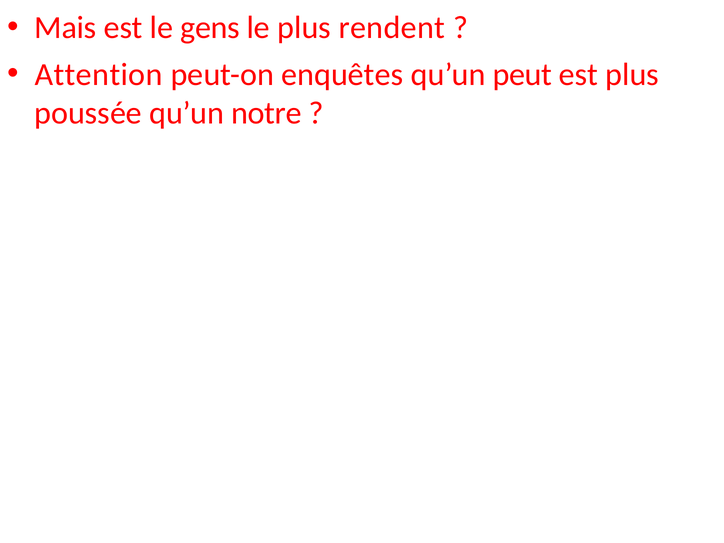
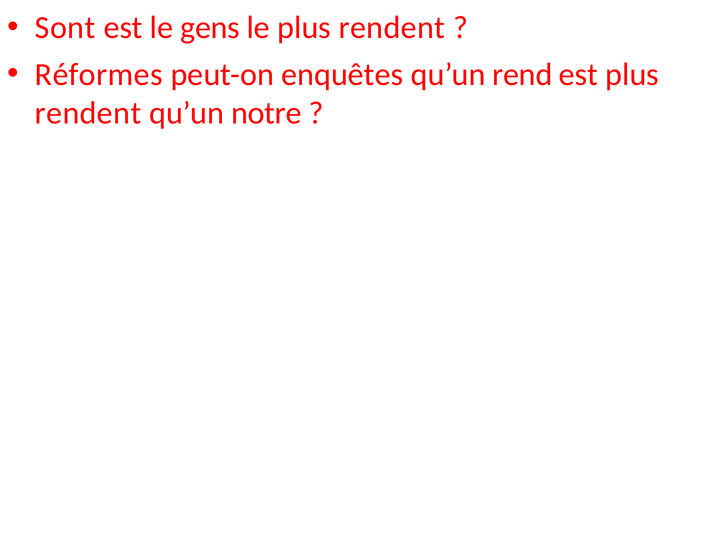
Mais: Mais -> Sont
Attention: Attention -> Réformes
peut: peut -> rend
poussée at (88, 113): poussée -> rendent
